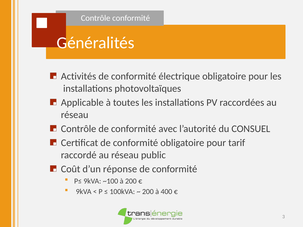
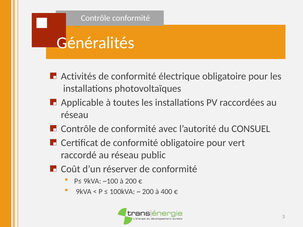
tarif: tarif -> vert
réponse: réponse -> réserver
